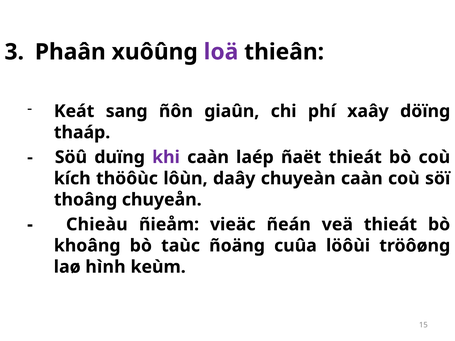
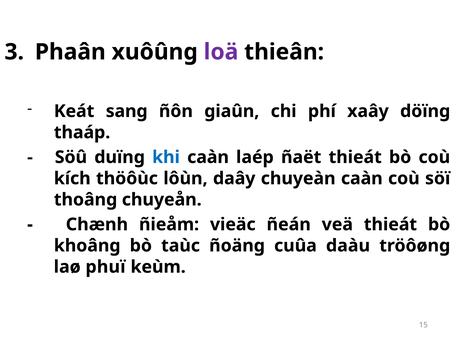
khi colour: purple -> blue
Chieàu: Chieàu -> Chænh
löôùi: löôùi -> daàu
hình: hình -> phuï
